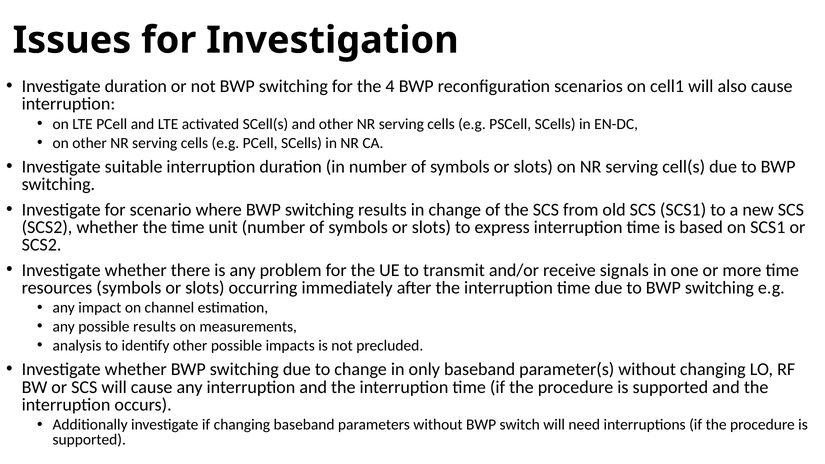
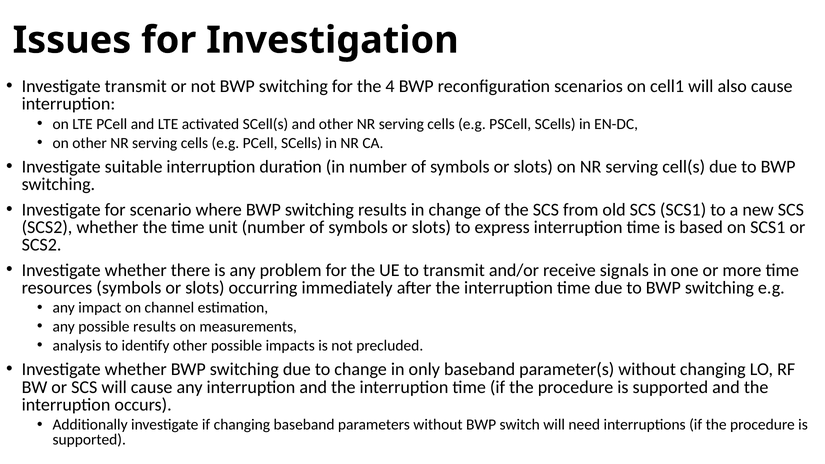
Investigate duration: duration -> transmit
